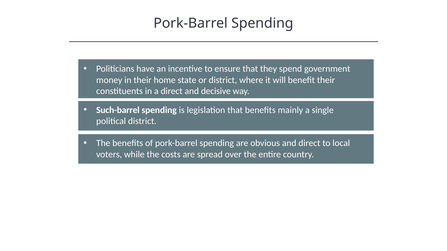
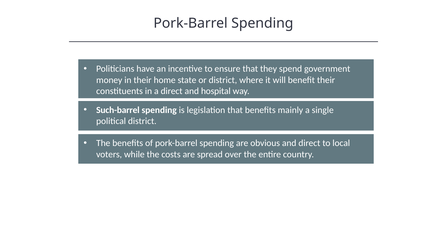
decisive: decisive -> hospital
